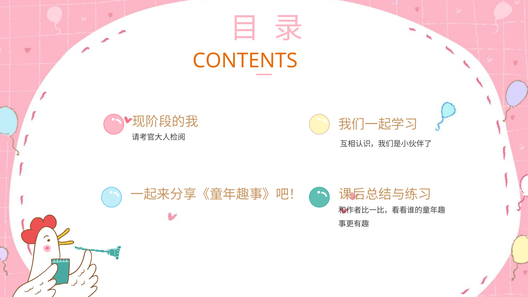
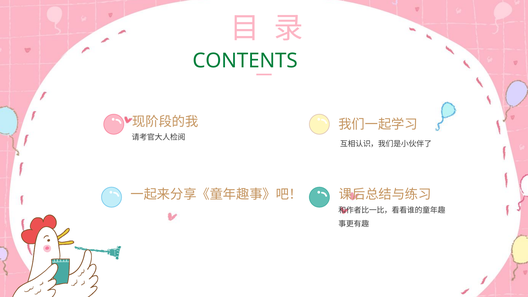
CONTENTS colour: orange -> green
